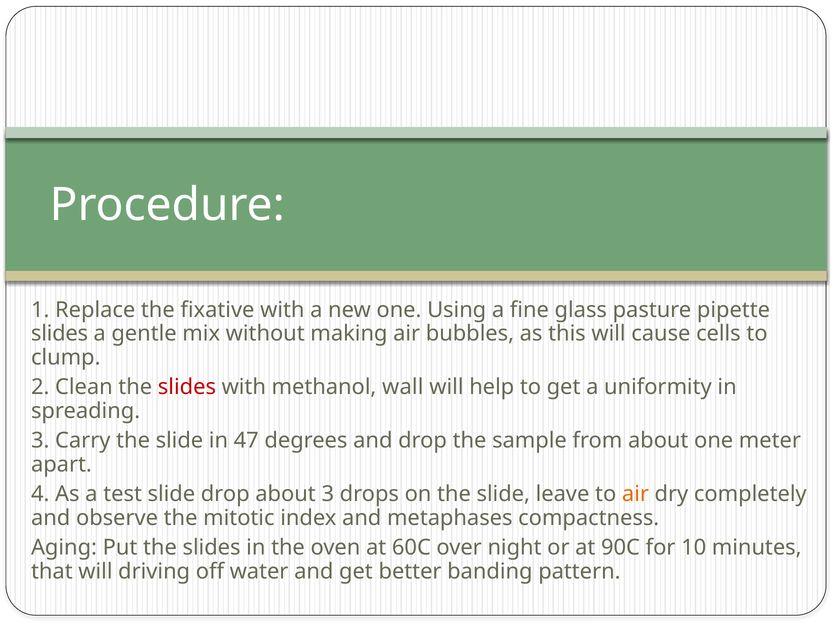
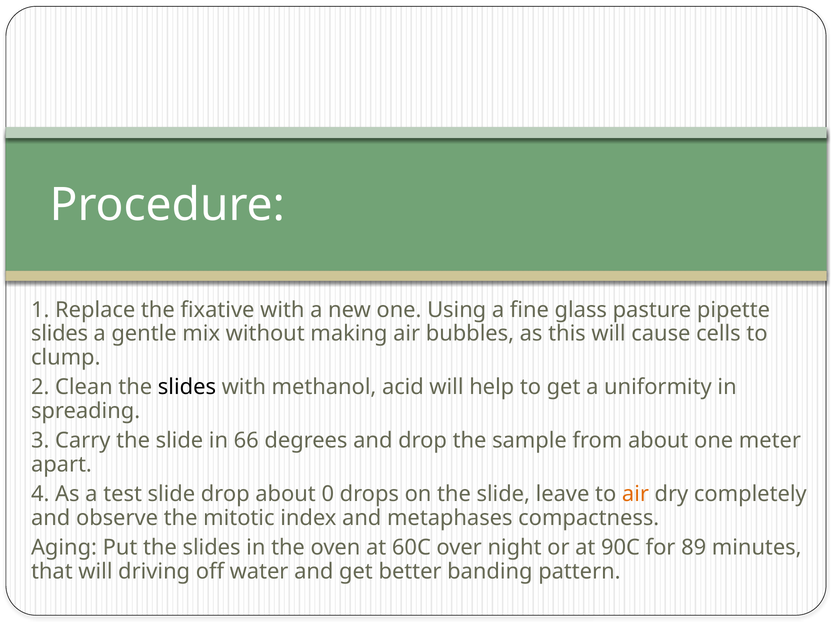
slides at (187, 387) colour: red -> black
wall: wall -> acid
47: 47 -> 66
about 3: 3 -> 0
10: 10 -> 89
